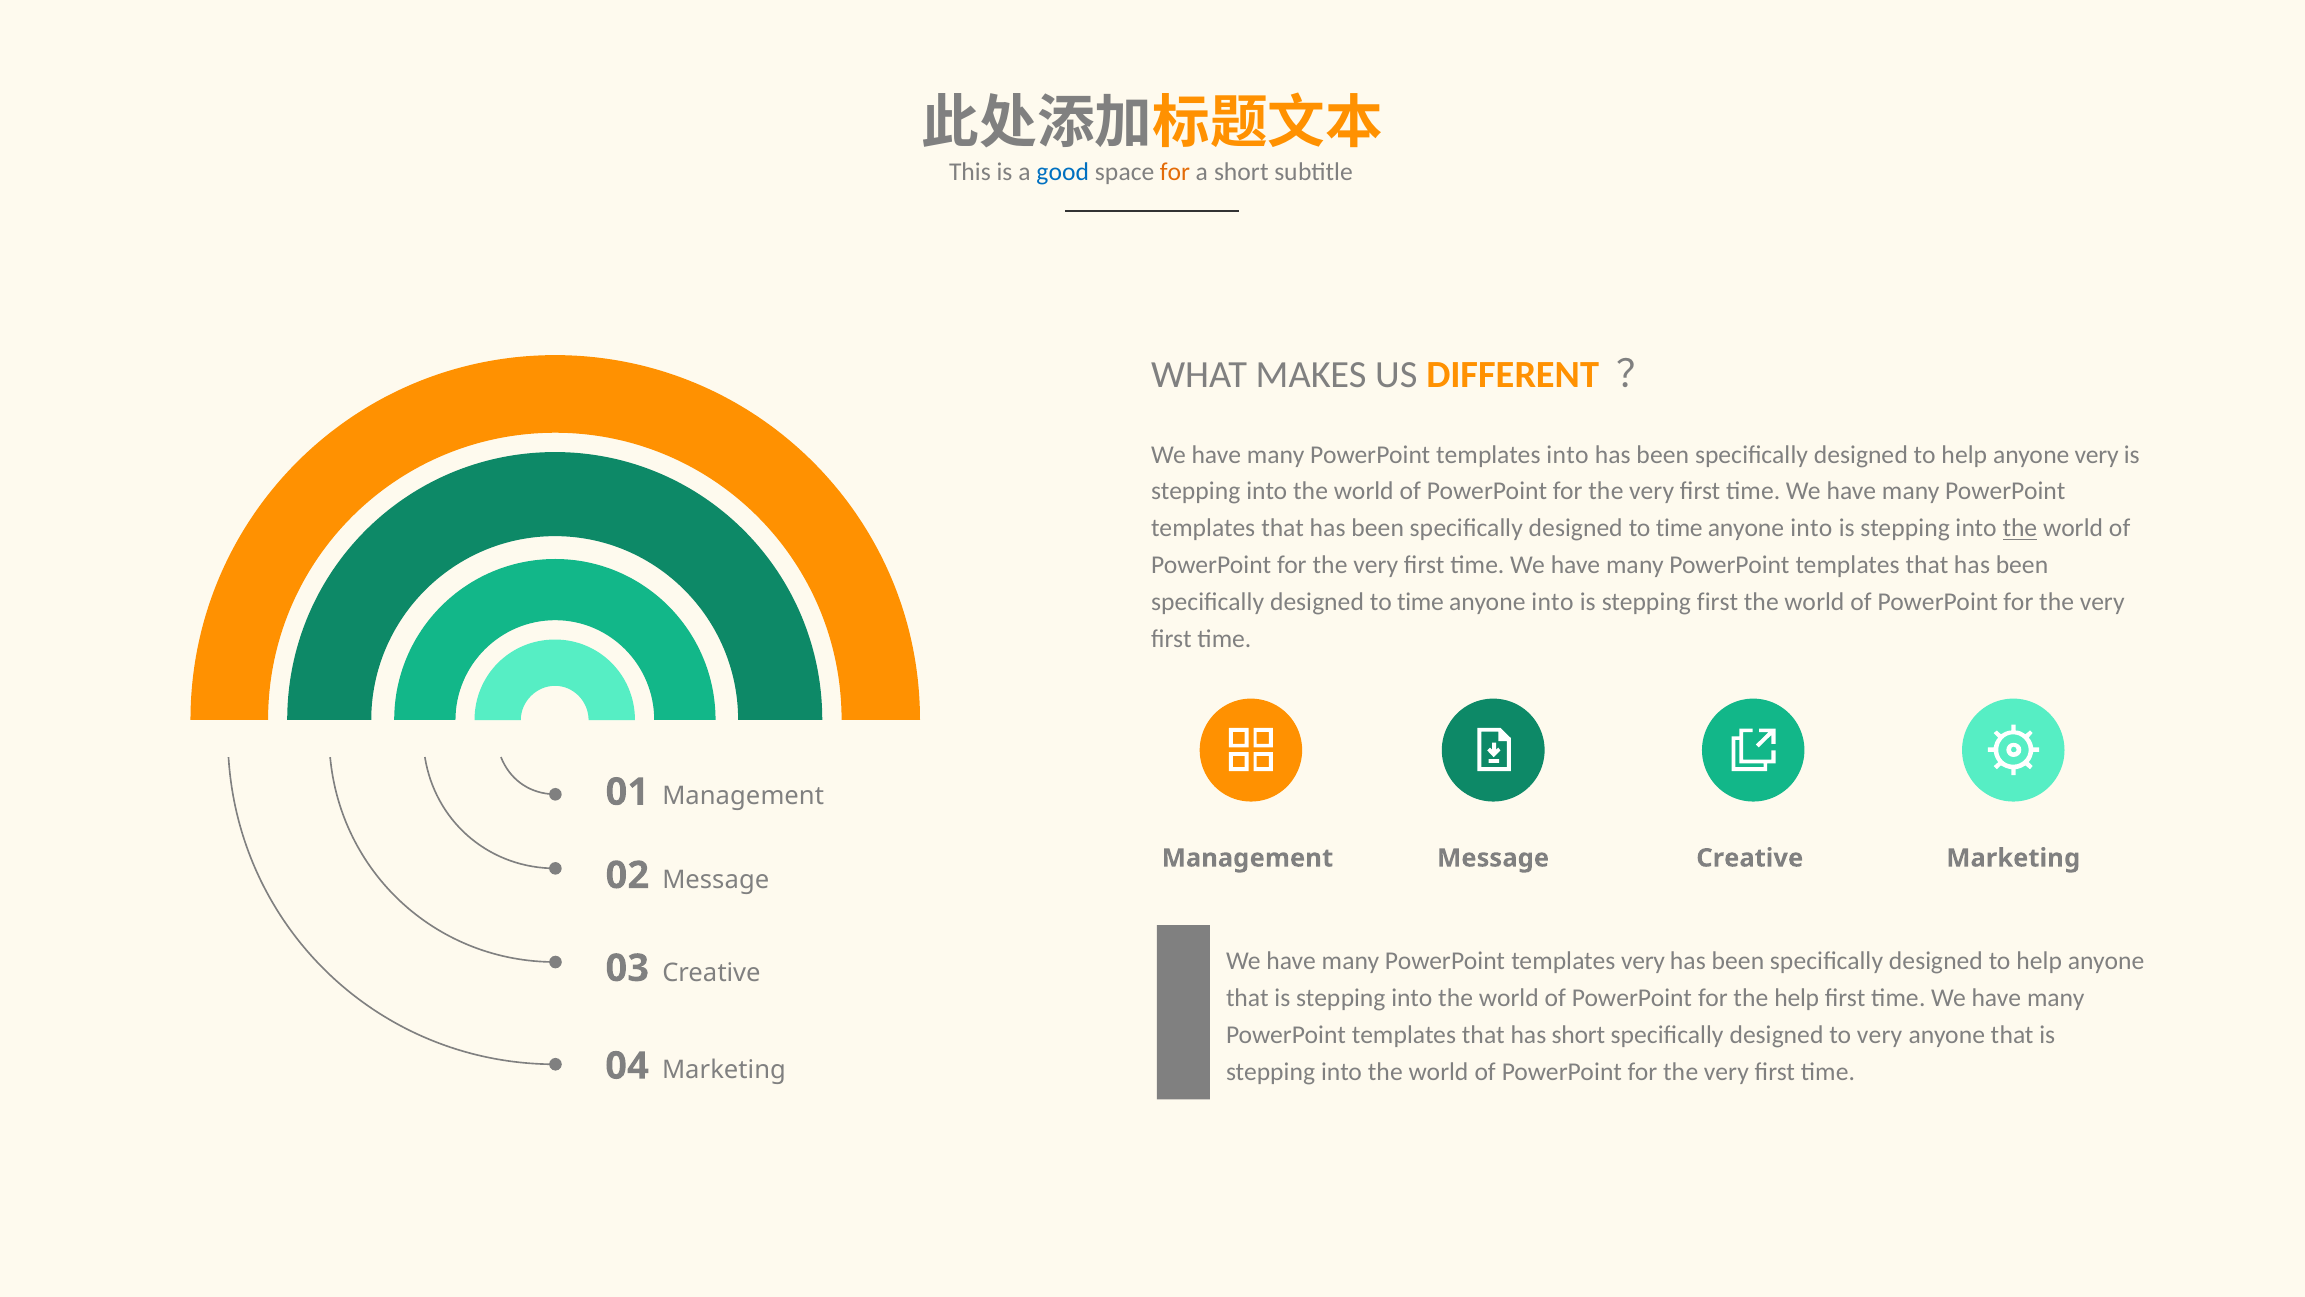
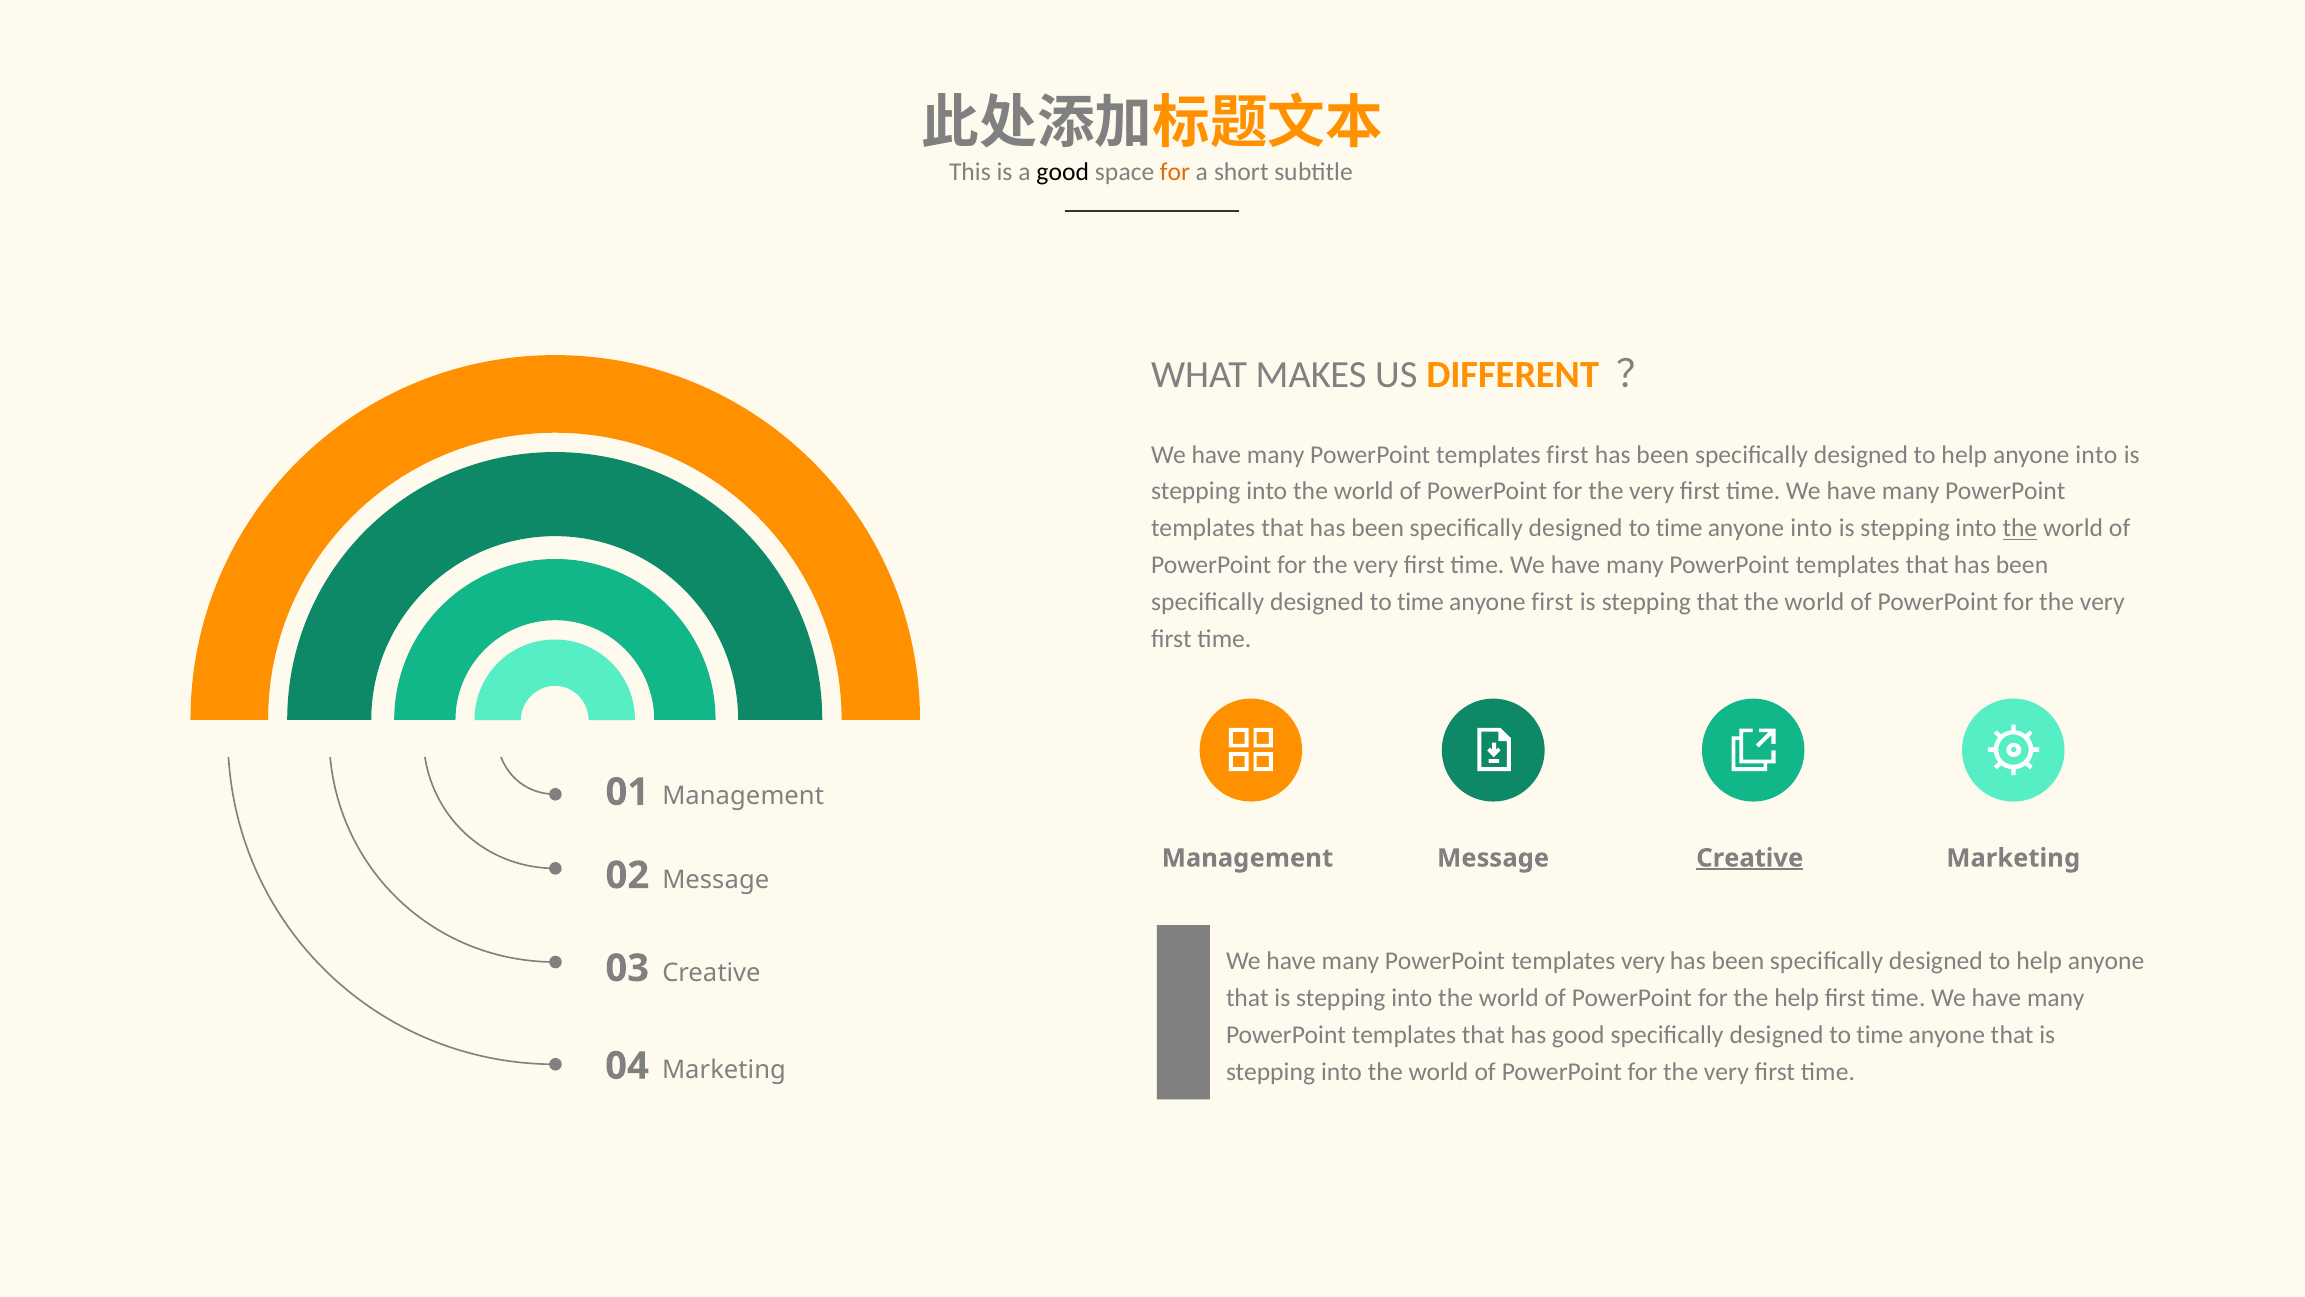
good at (1063, 172) colour: blue -> black
templates into: into -> first
help anyone very: very -> into
into at (1552, 602): into -> first
stepping first: first -> that
Creative at (1750, 858) underline: none -> present
has short: short -> good
very at (1880, 1035): very -> time
